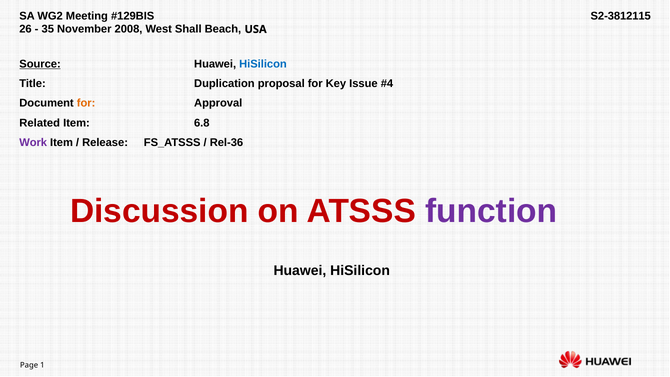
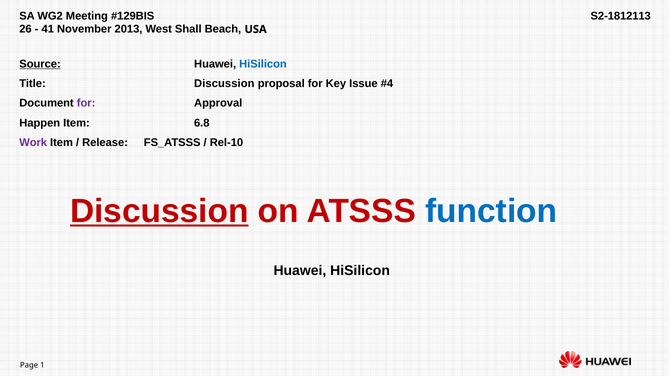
S2-3812115: S2-3812115 -> S2-1812113
35: 35 -> 41
2008: 2008 -> 2013
Title Duplication: Duplication -> Discussion
for at (86, 103) colour: orange -> purple
Related: Related -> Happen
Rel-36: Rel-36 -> Rel-10
Discussion at (159, 211) underline: none -> present
function colour: purple -> blue
